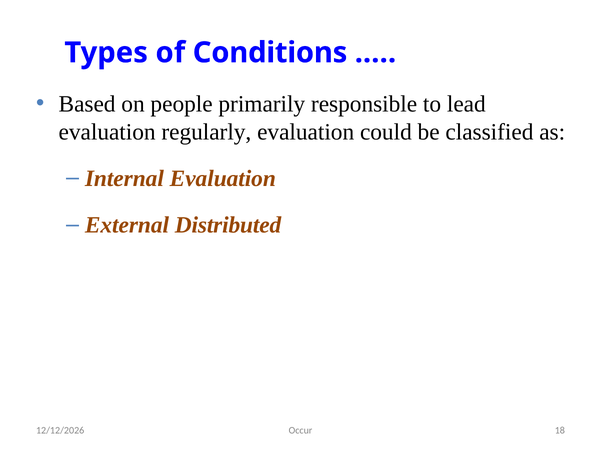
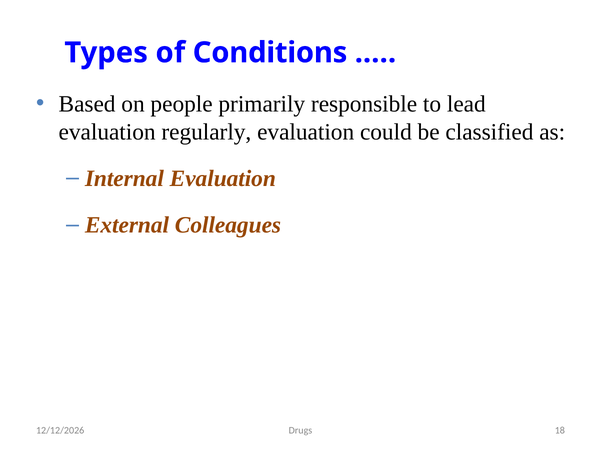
Distributed: Distributed -> Colleagues
Occur: Occur -> Drugs
